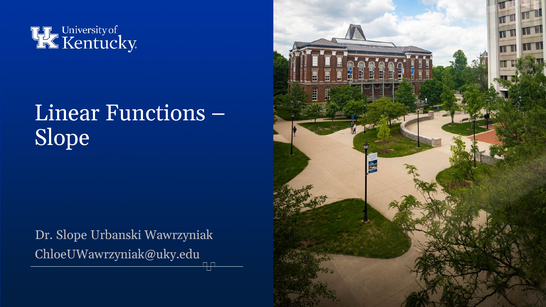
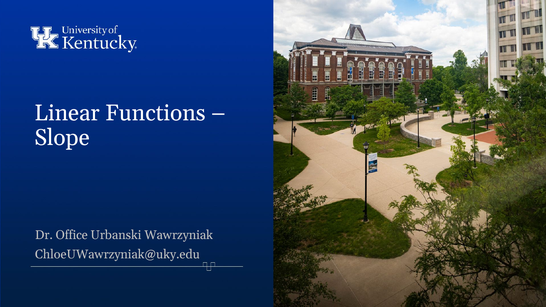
Dr Slope: Slope -> Office
